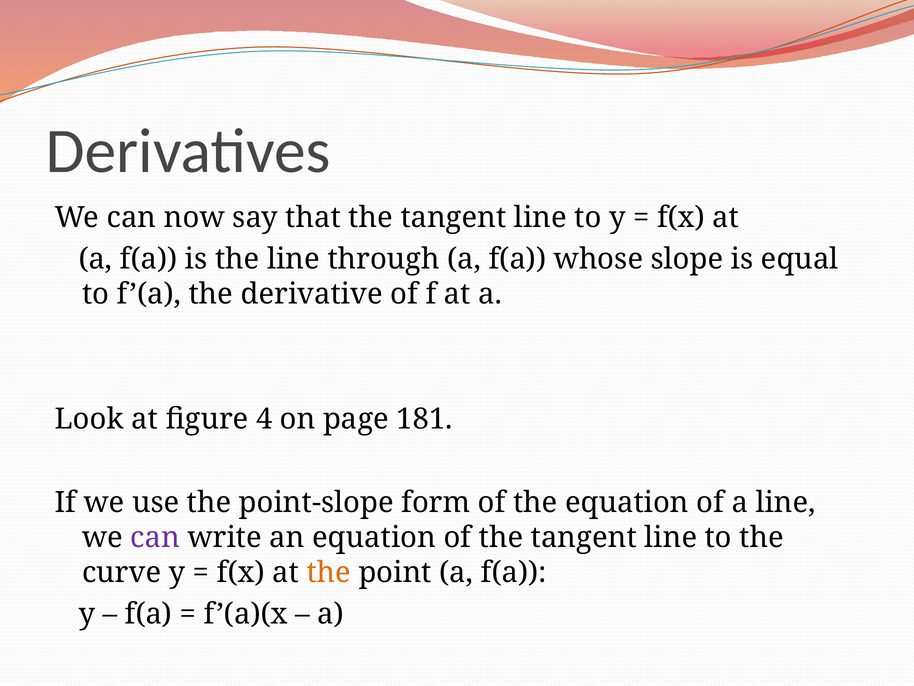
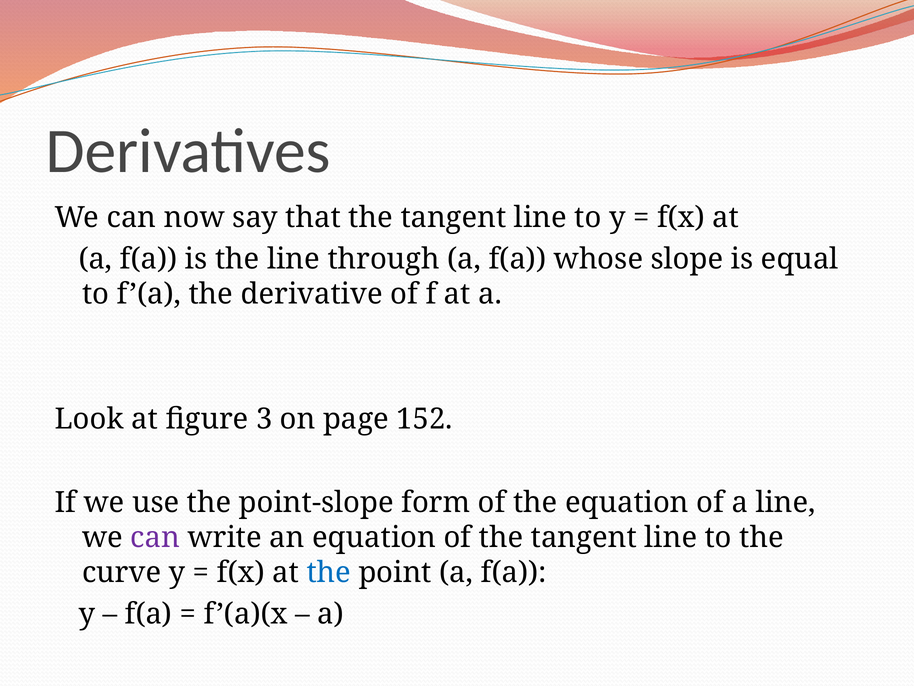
4: 4 -> 3
181: 181 -> 152
the at (329, 572) colour: orange -> blue
